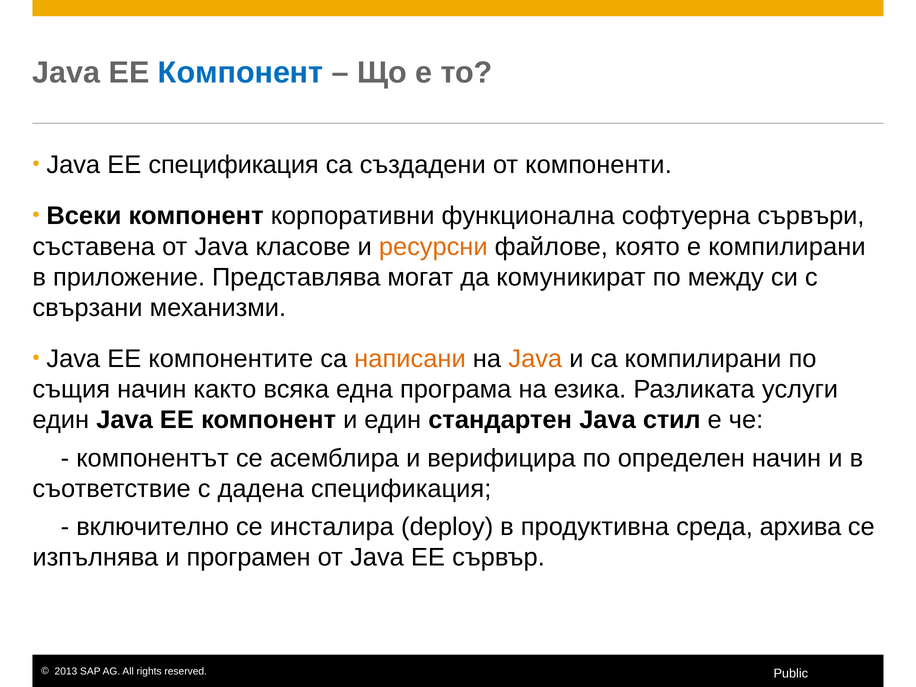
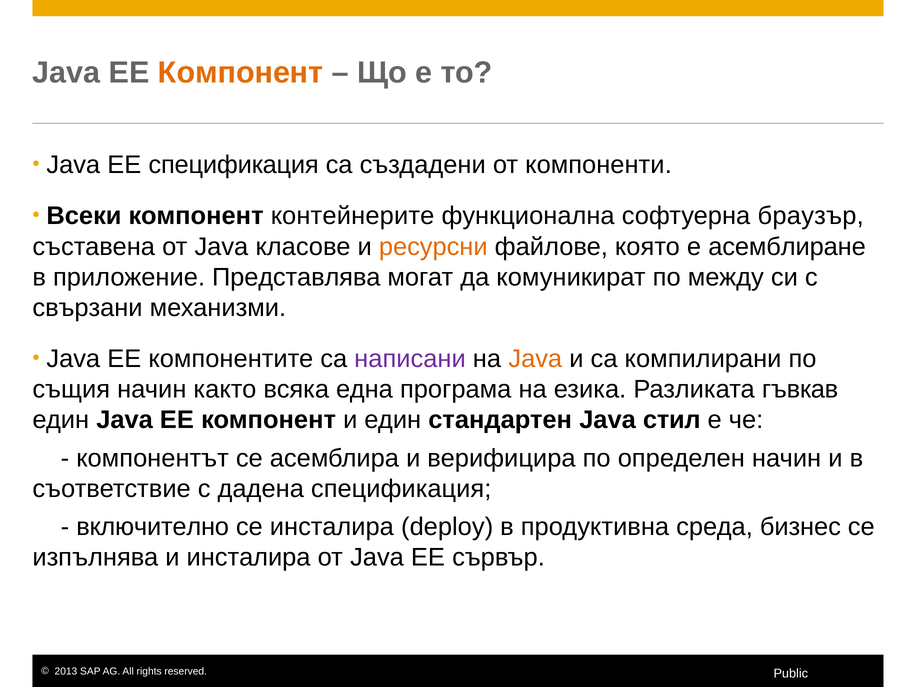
Компонент at (241, 72) colour: blue -> orange
корпоративни: корпоративни -> контейнерите
сървъри: сървъри -> браузър
е компилирани: компилирани -> асемблиране
написани colour: orange -> purple
услуги: услуги -> гъвкав
архива: архива -> бизнес
и програмен: програмен -> инсталира
